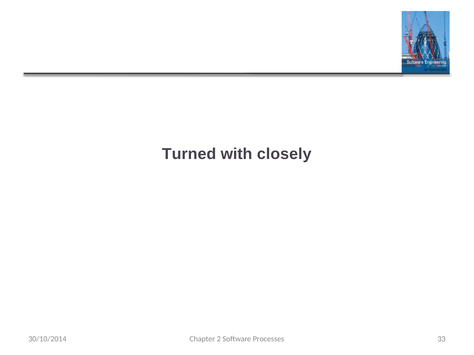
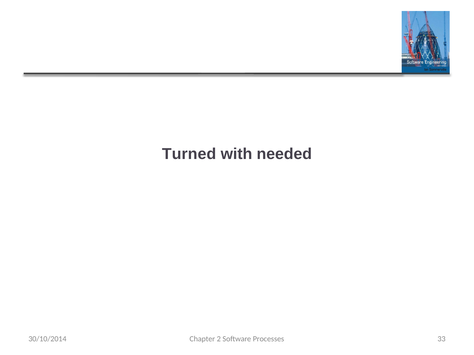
closely: closely -> needed
